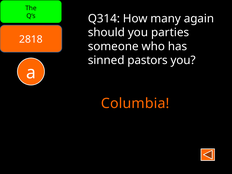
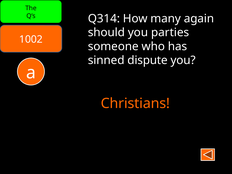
2818: 2818 -> 1002
pastors: pastors -> dispute
Columbia: Columbia -> Christians
